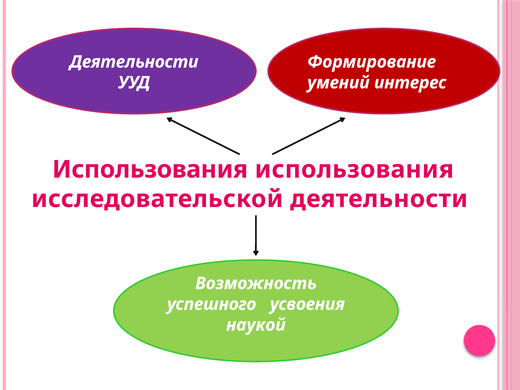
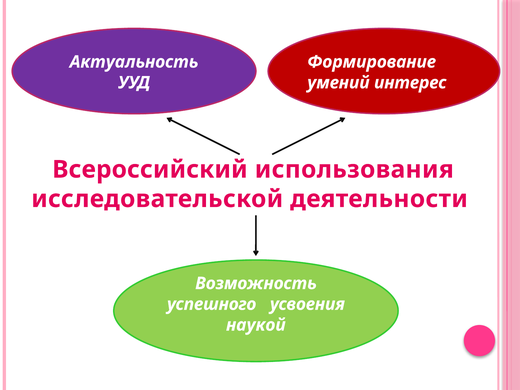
Деятельности at (134, 62): Деятельности -> Актуальность
Использования at (150, 169): Использования -> Всероссийский
